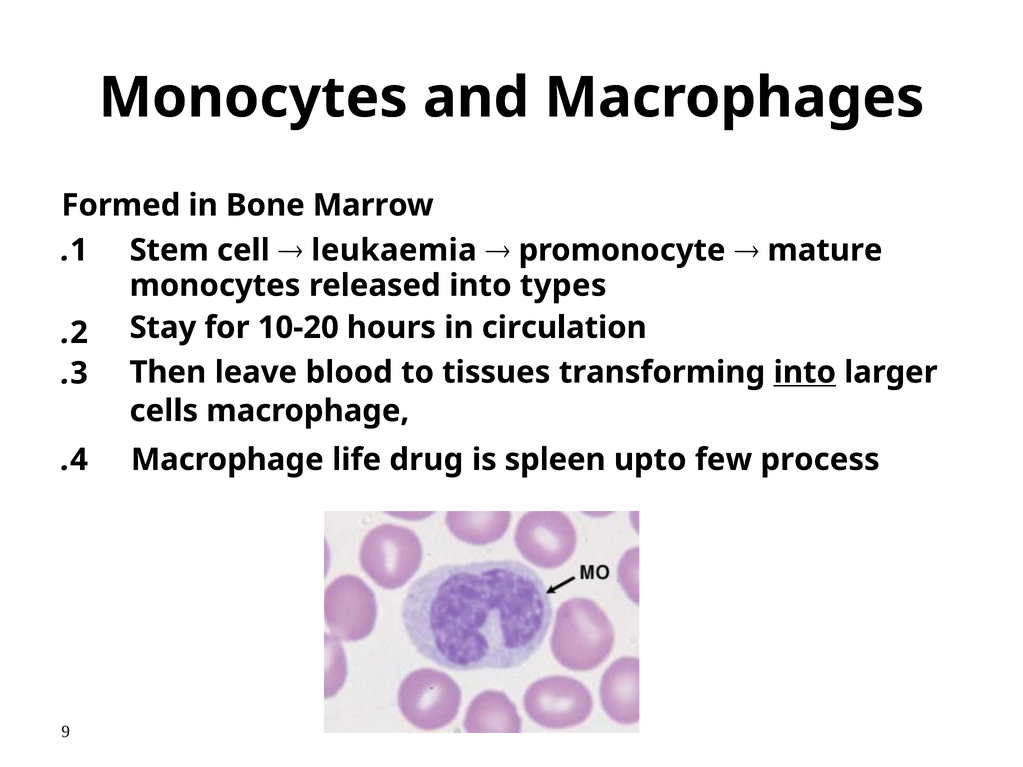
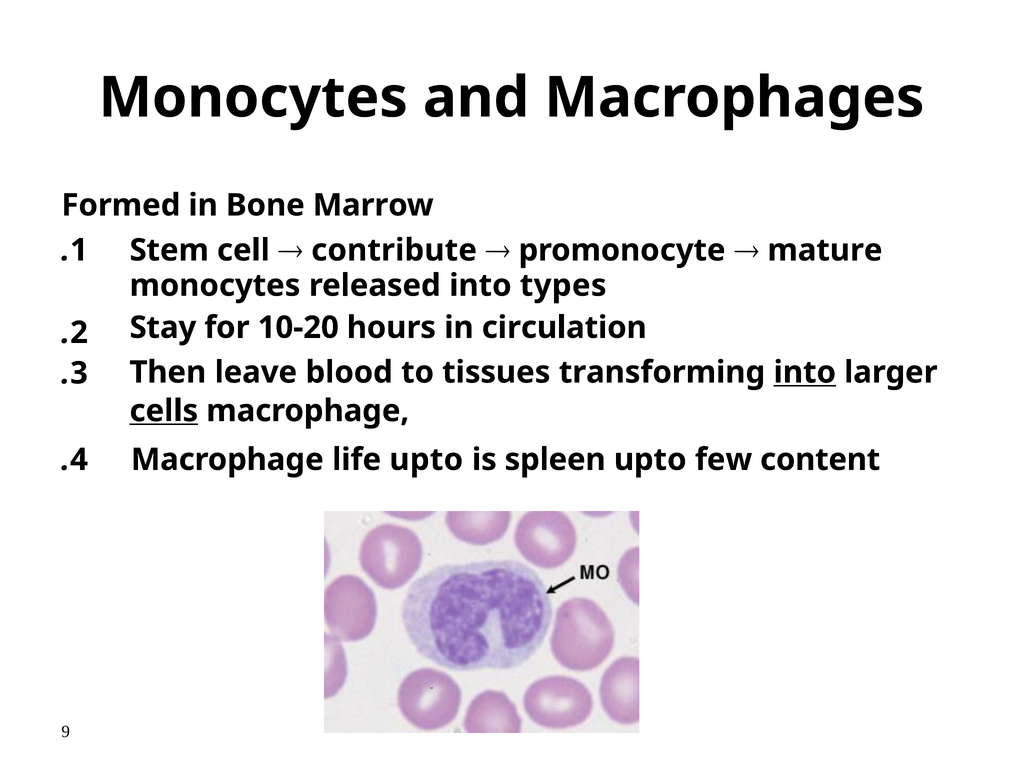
leukaemia: leukaemia -> contribute
cells underline: none -> present
life drug: drug -> upto
process: process -> content
